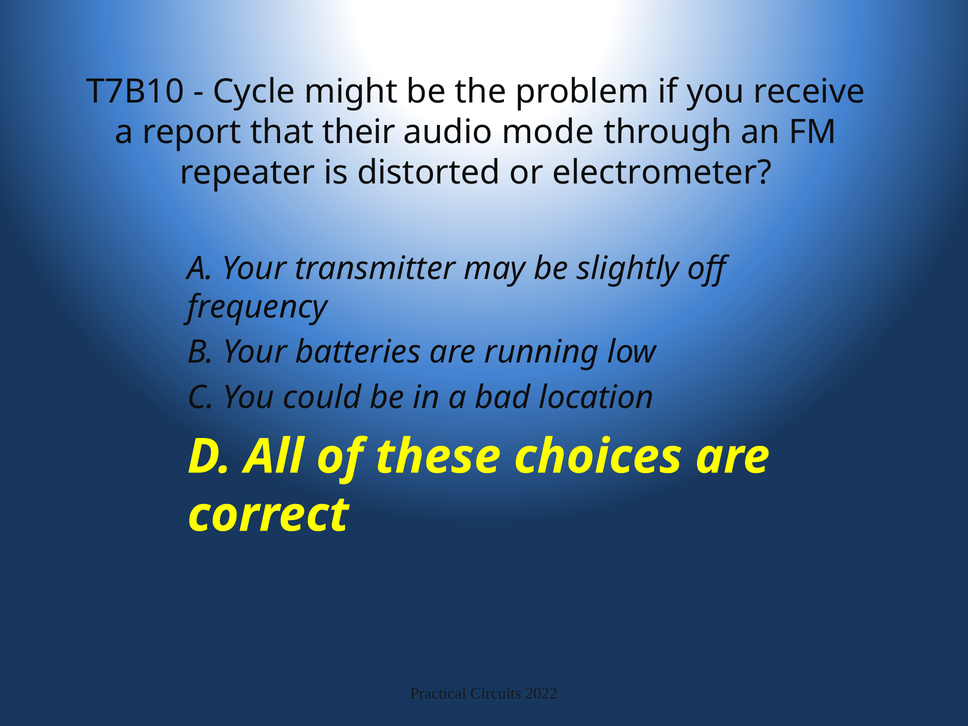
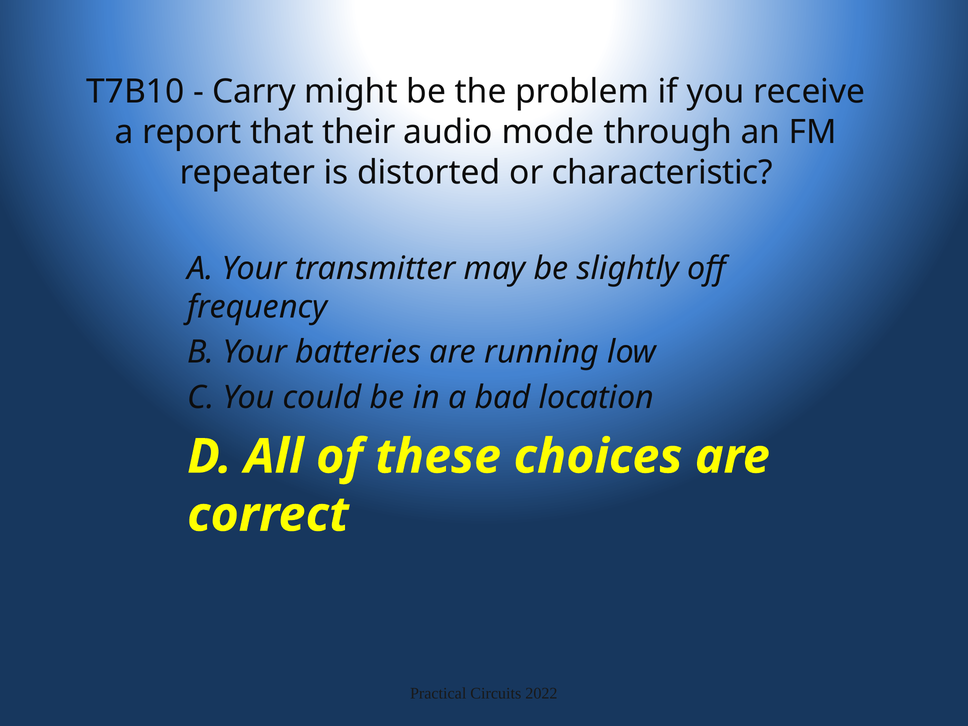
Cycle: Cycle -> Carry
electrometer: electrometer -> characteristic
